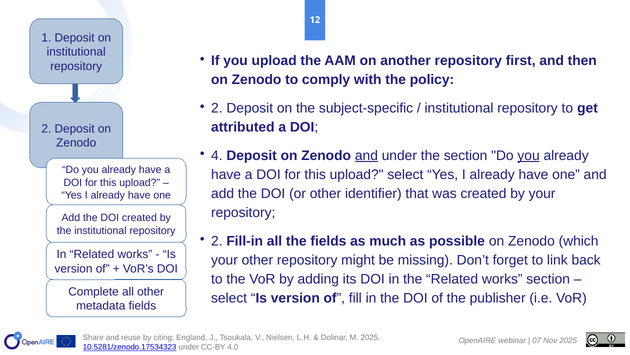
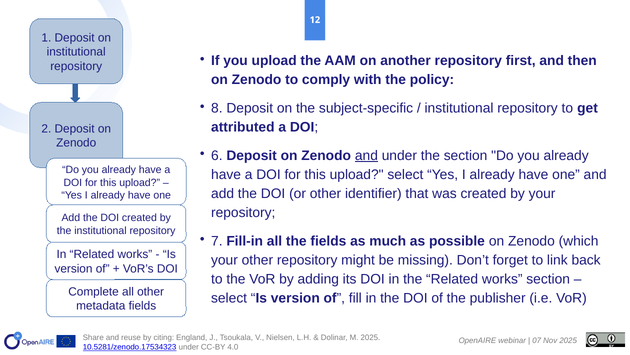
2 at (217, 108): 2 -> 8
4: 4 -> 6
you at (529, 155) underline: present -> none
2 at (217, 241): 2 -> 7
